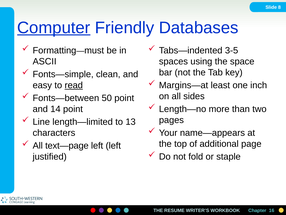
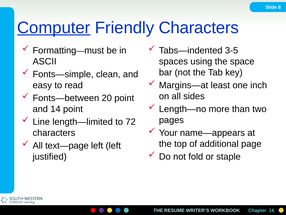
Friendly Databases: Databases -> Characters
read underline: present -> none
50: 50 -> 20
13: 13 -> 72
